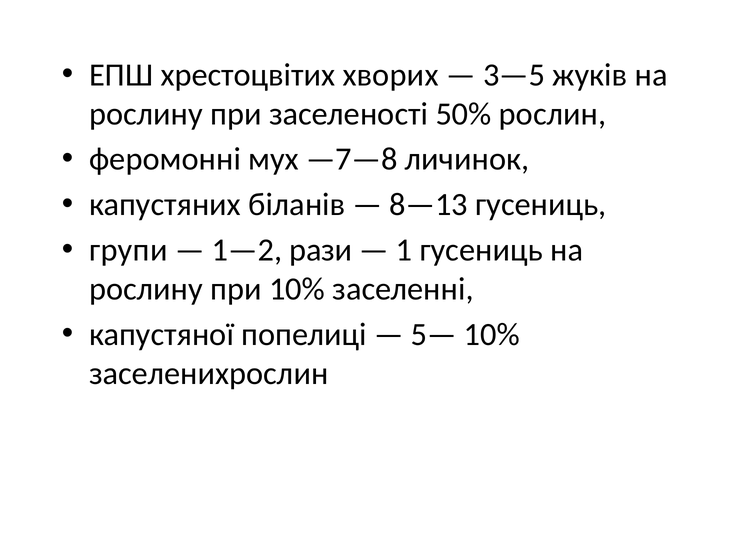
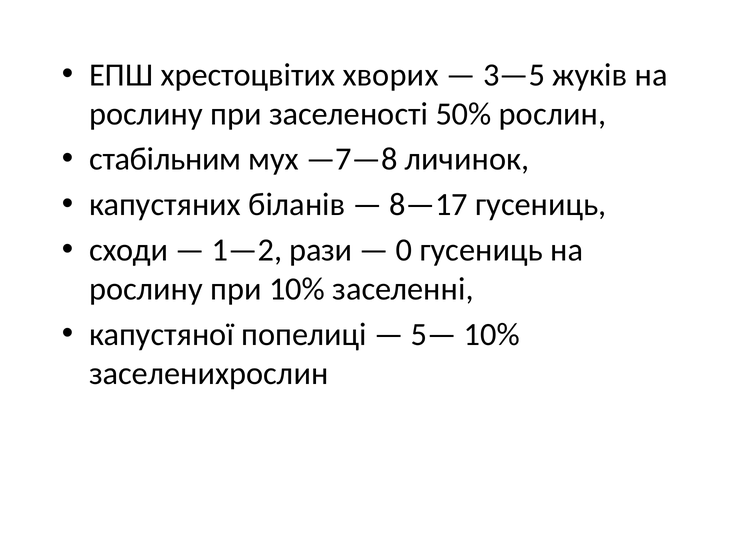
феромонні: феромонні -> стабільним
8—13: 8—13 -> 8—17
групи: групи -> сходи
1: 1 -> 0
